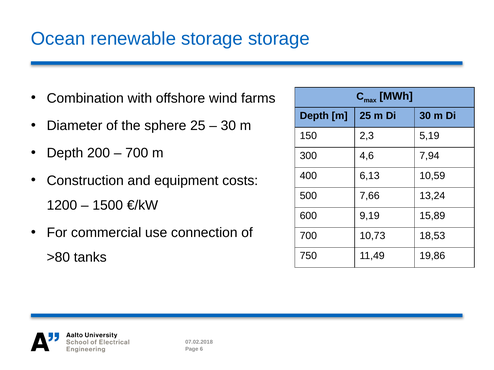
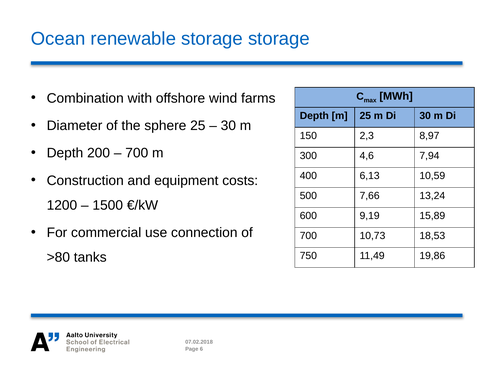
5,19: 5,19 -> 8,97
